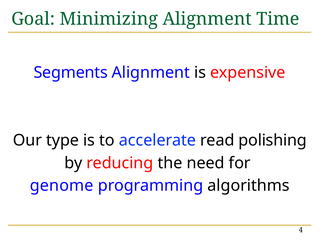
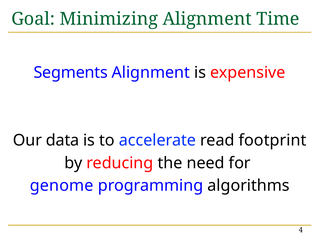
type: type -> data
polishing: polishing -> footprint
